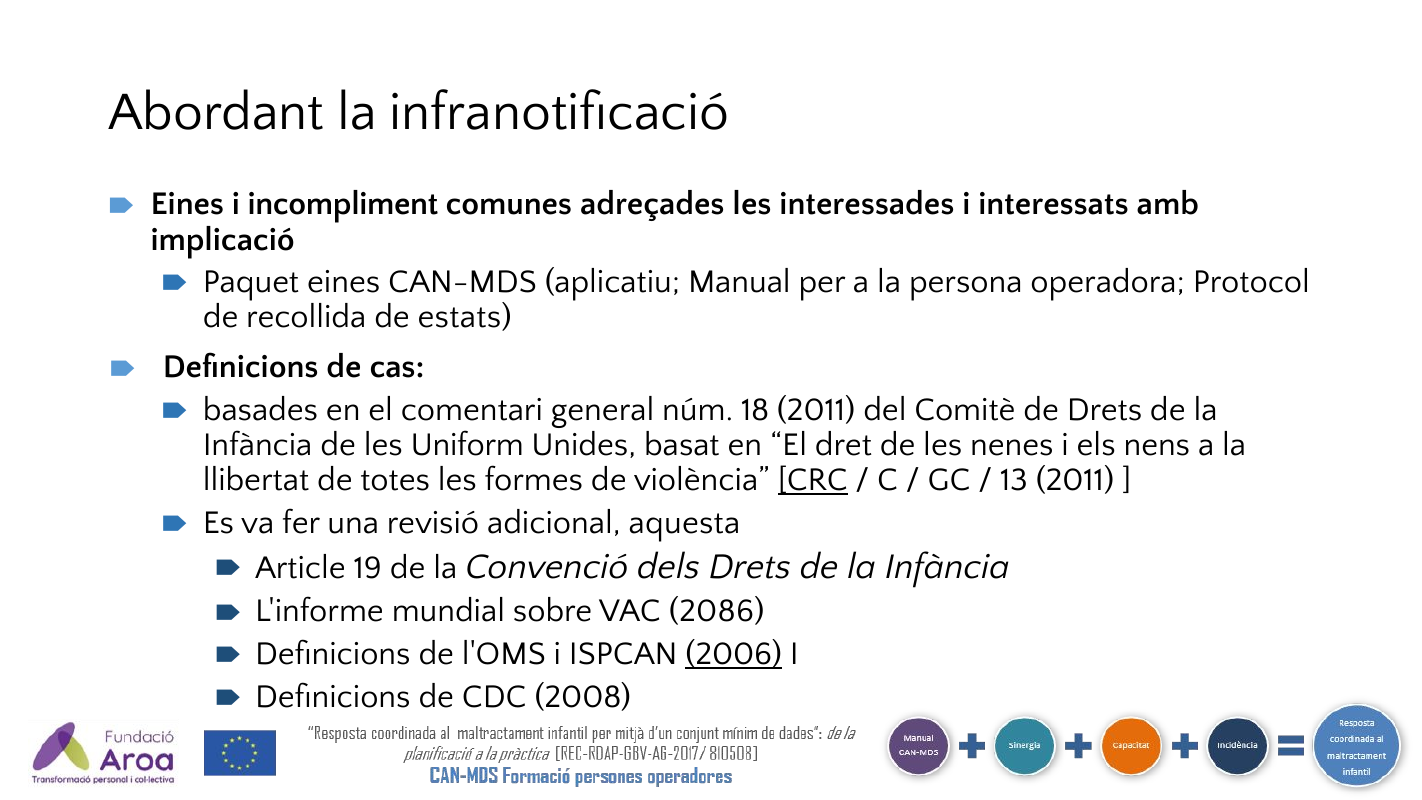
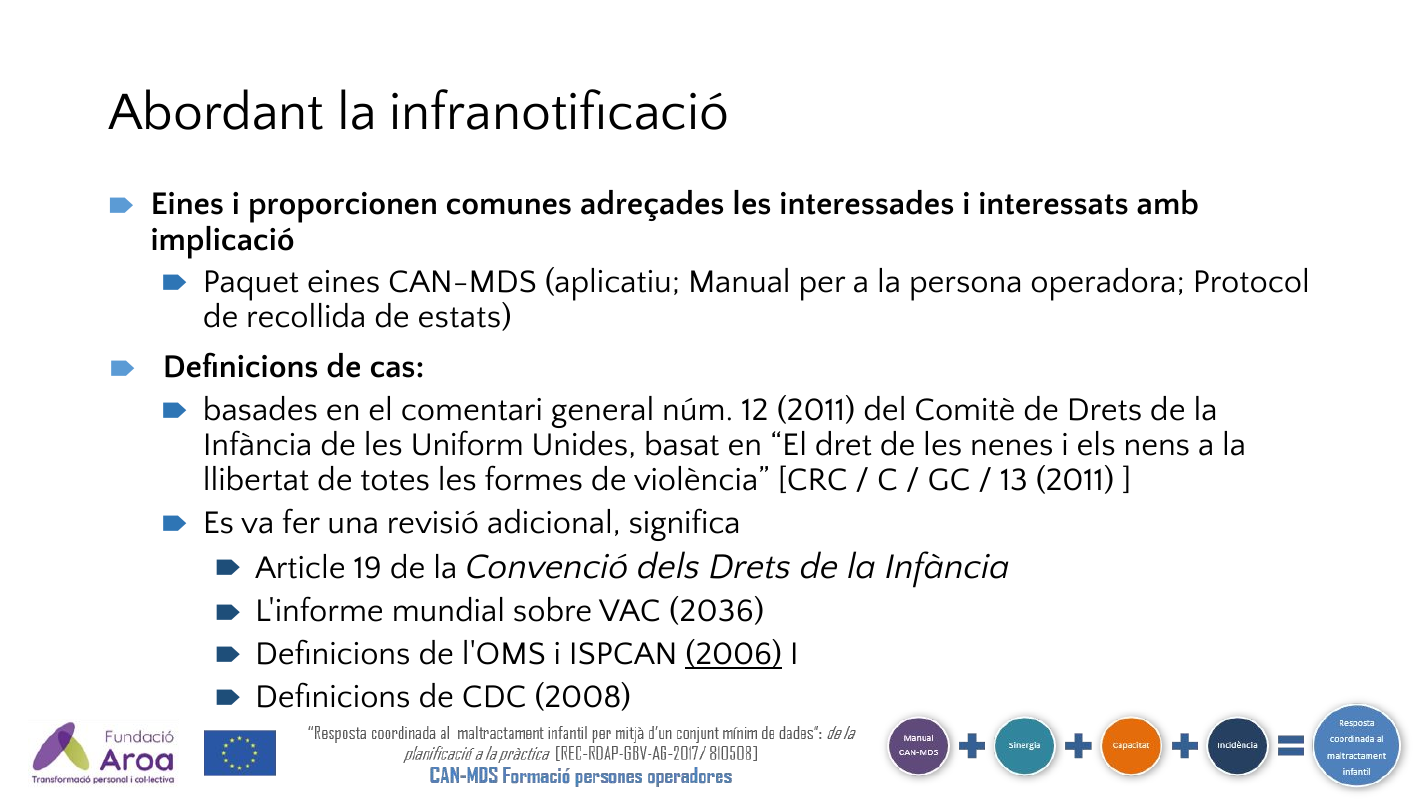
incompliment: incompliment -> proporcionen
18: 18 -> 12
CRC underline: present -> none
aquesta: aquesta -> significa
2086: 2086 -> 2036
